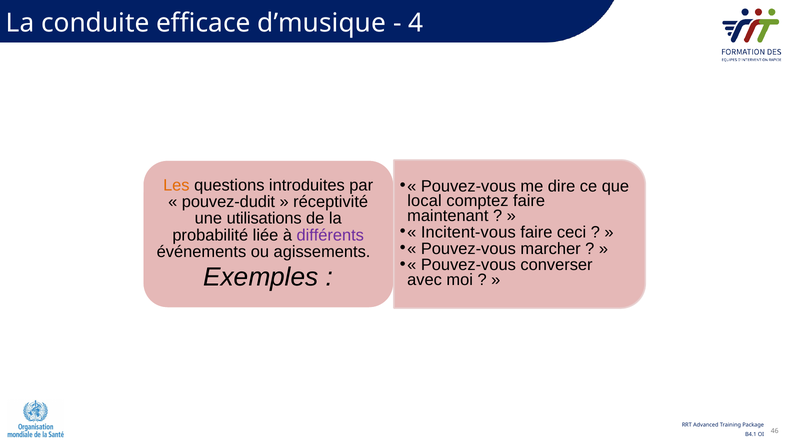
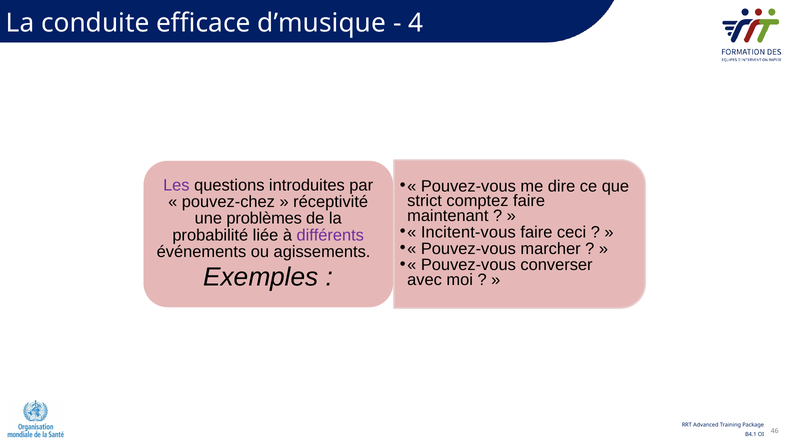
Les colour: orange -> purple
local: local -> strict
pouvez-dudit: pouvez-dudit -> pouvez-chez
utilisations: utilisations -> problèmes
